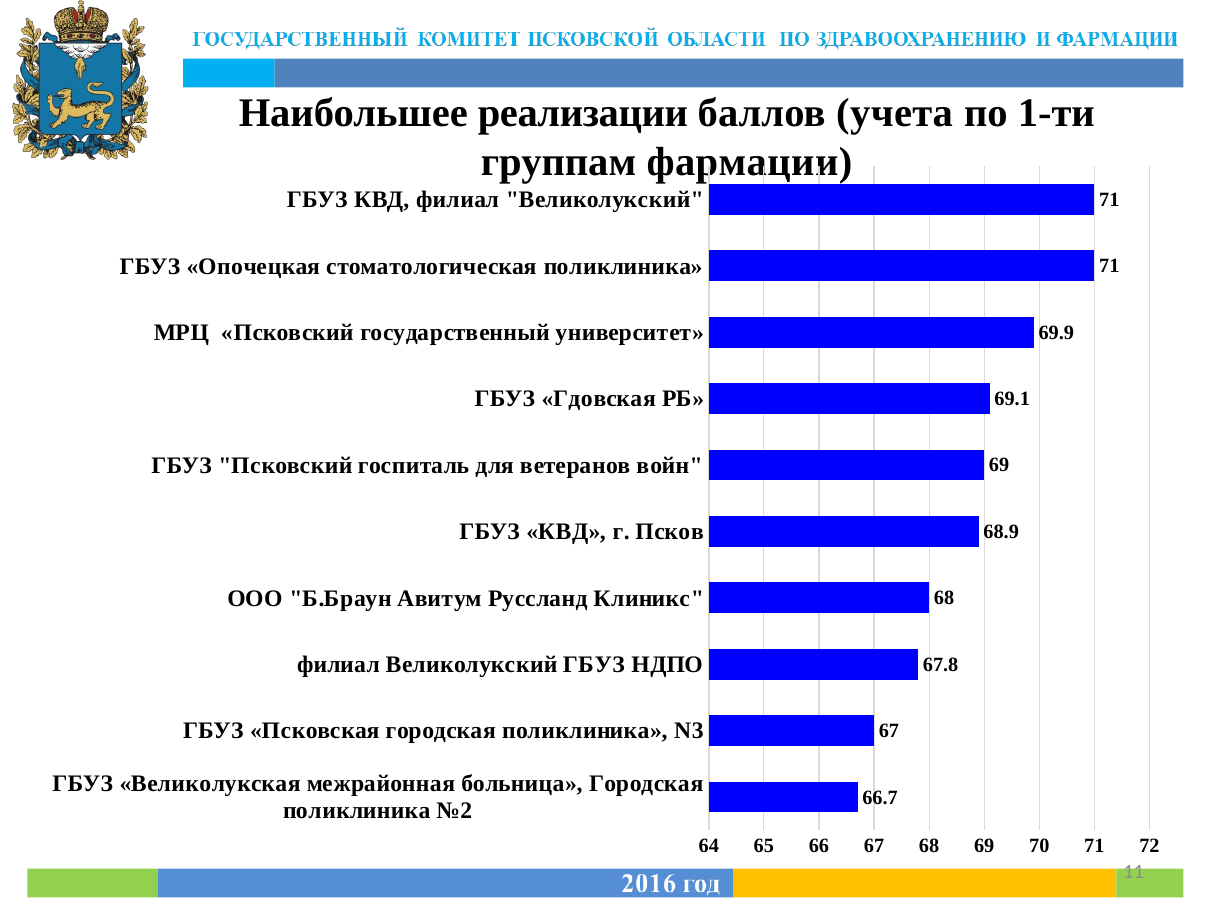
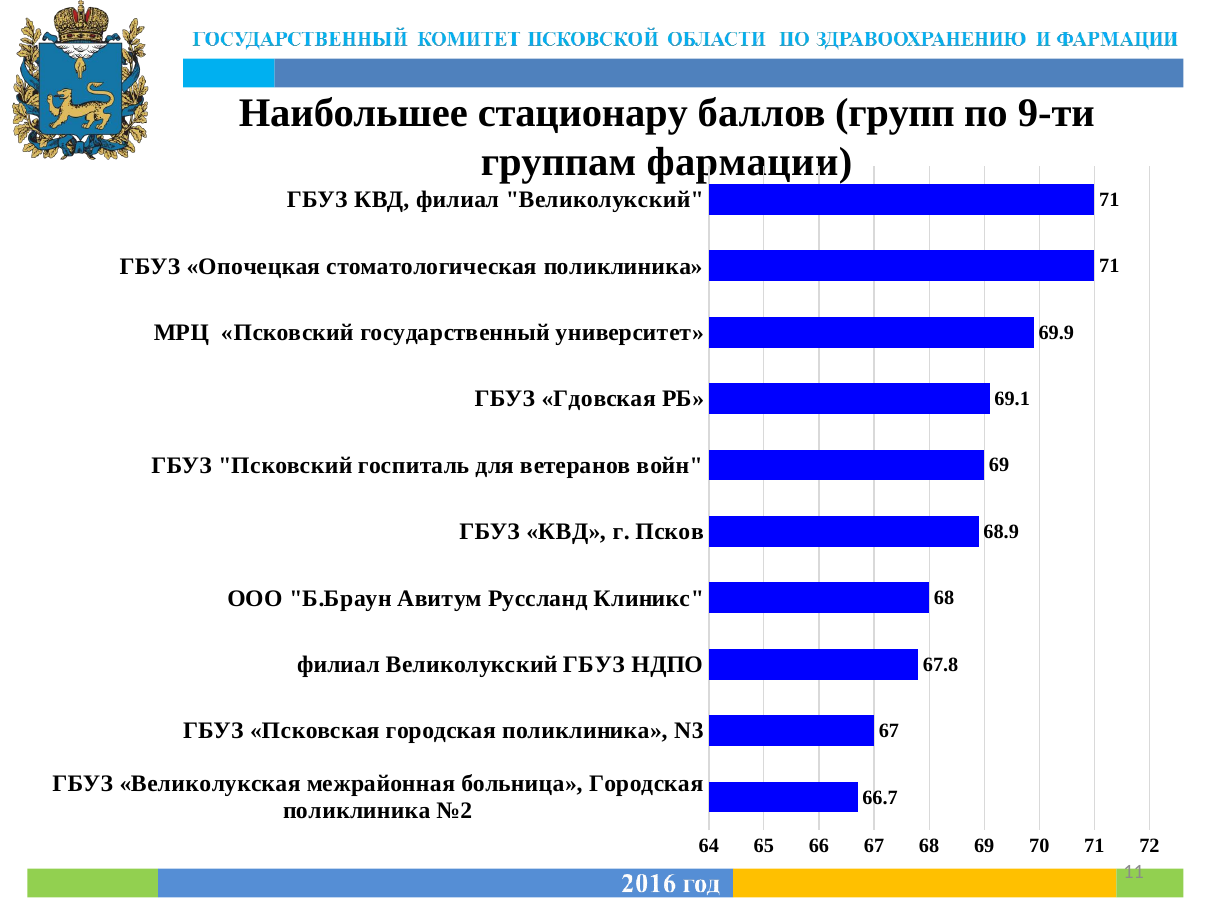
реализации: реализации -> стационару
учета: учета -> групп
1-ти: 1-ти -> 9-ти
